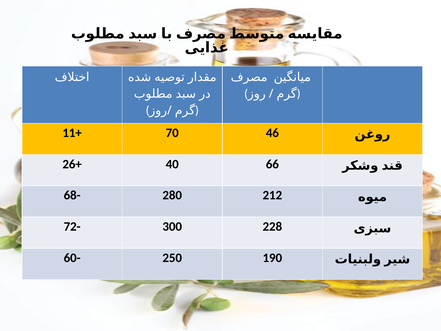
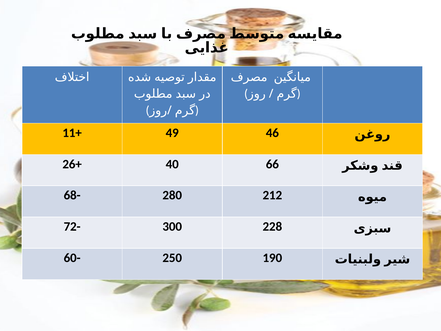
70: 70 -> 49
